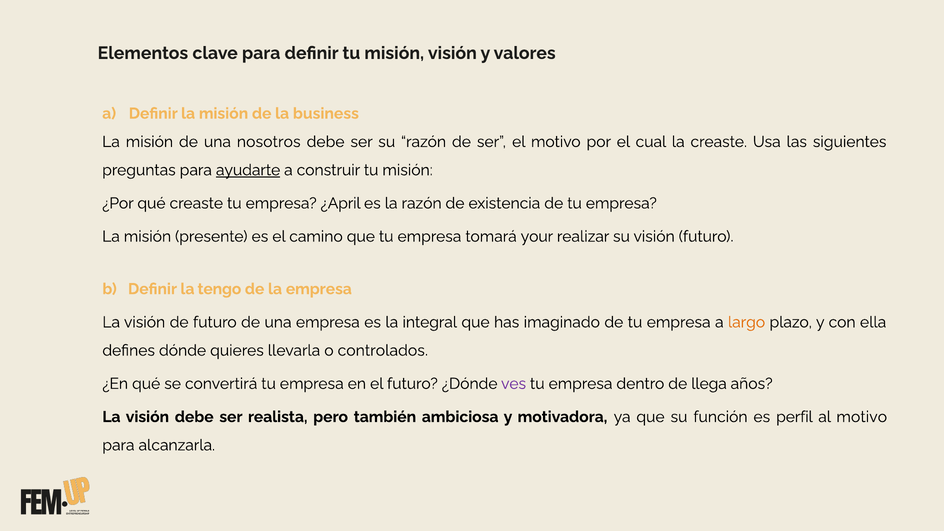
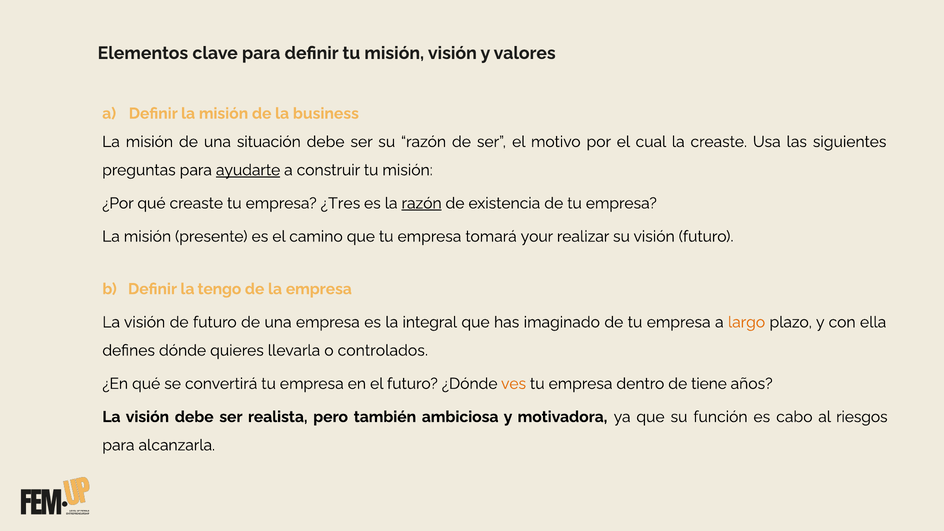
nosotros: nosotros -> situación
¿April: ¿April -> ¿Tres
razón at (422, 203) underline: none -> present
ves colour: purple -> orange
llega: llega -> tiene
perfil: perfil -> cabo
al motivo: motivo -> riesgos
